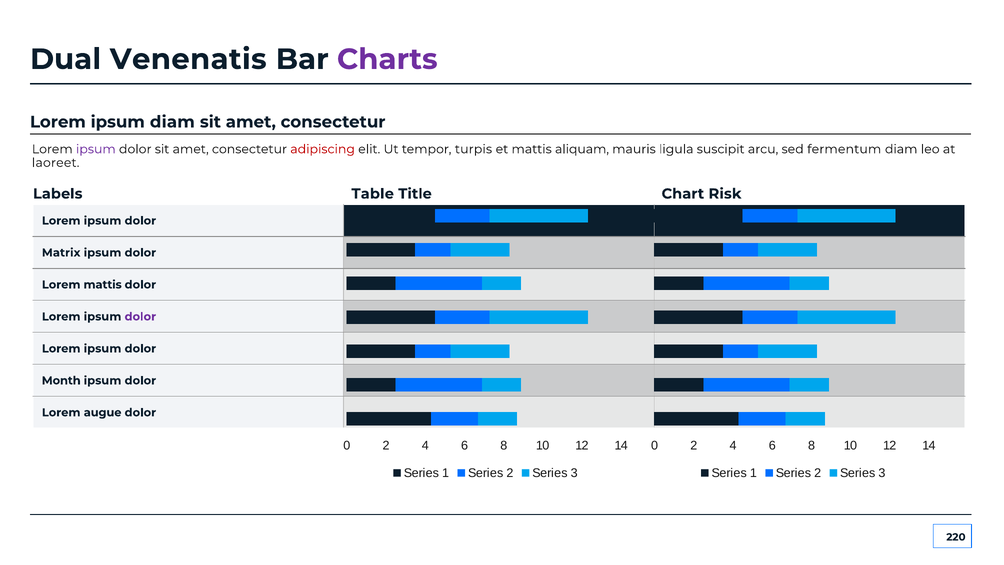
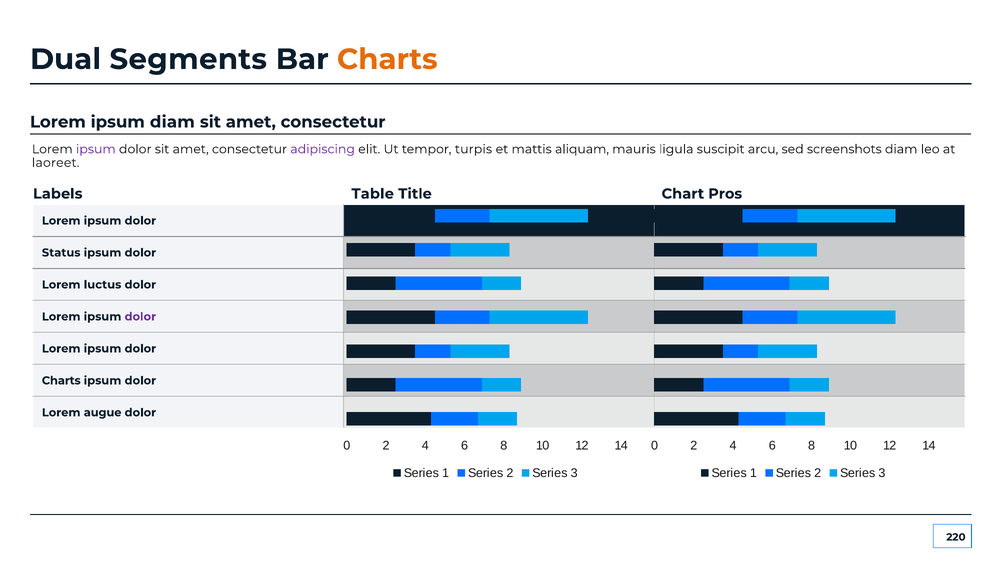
Venenatis: Venenatis -> Segments
Charts at (387, 59) colour: purple -> orange
adipiscing colour: red -> purple
fermentum: fermentum -> screenshots
Risk: Risk -> Pros
Matrix: Matrix -> Status
Lorem mattis: mattis -> luctus
Month at (61, 380): Month -> Charts
